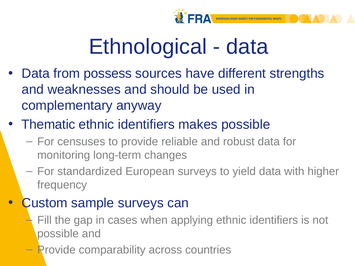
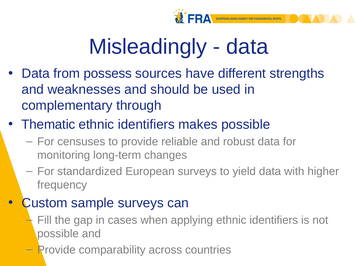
Ethnological: Ethnological -> Misleadingly
anyway: anyway -> through
